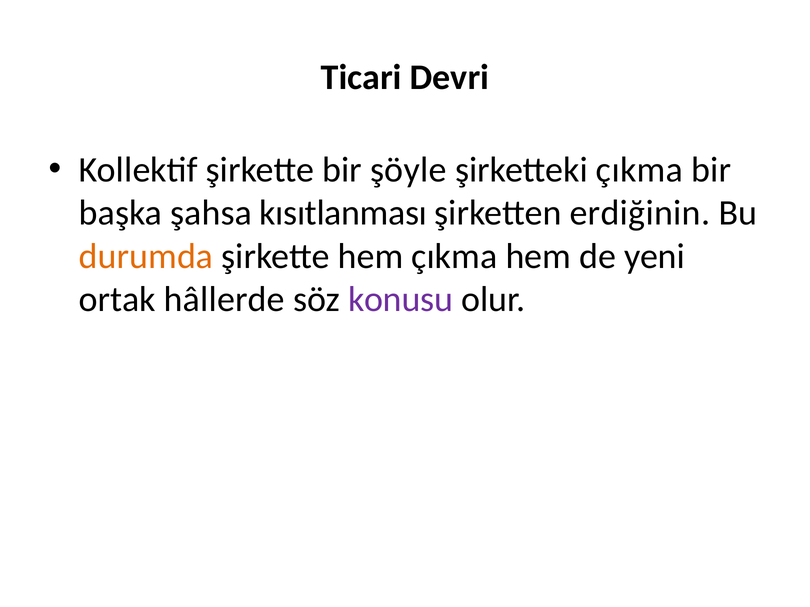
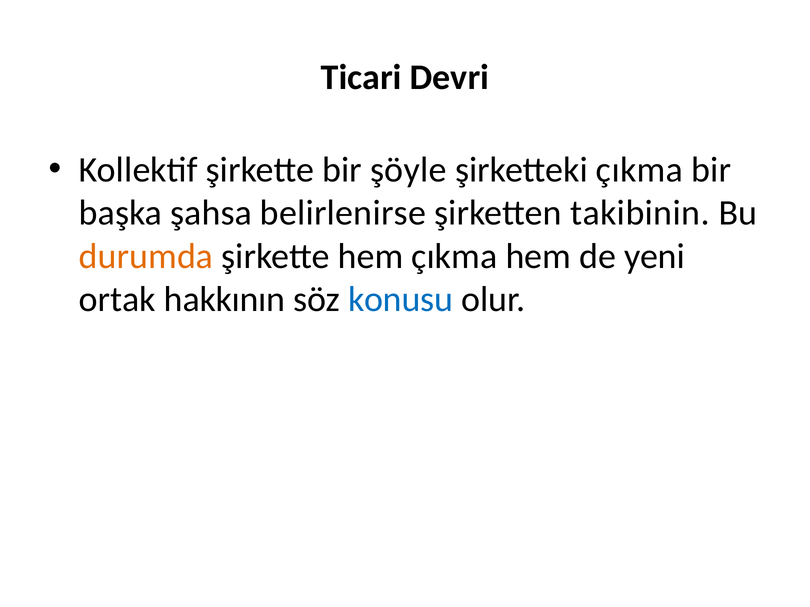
kısıtlanması: kısıtlanması -> belirlenirse
erdiğinin: erdiğinin -> takibinin
hâllerde: hâllerde -> hakkının
konusu colour: purple -> blue
